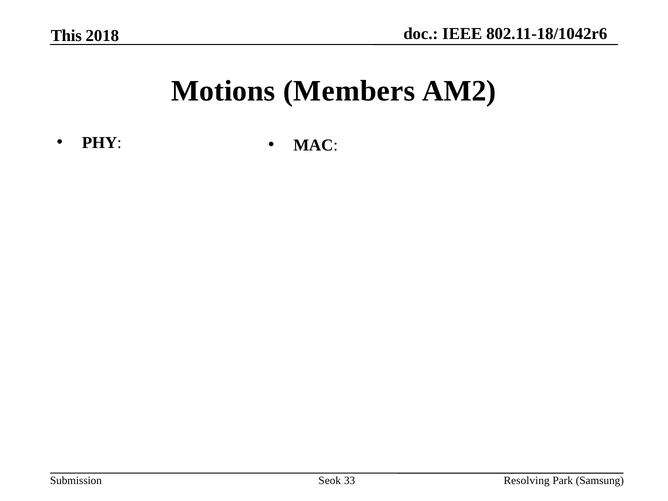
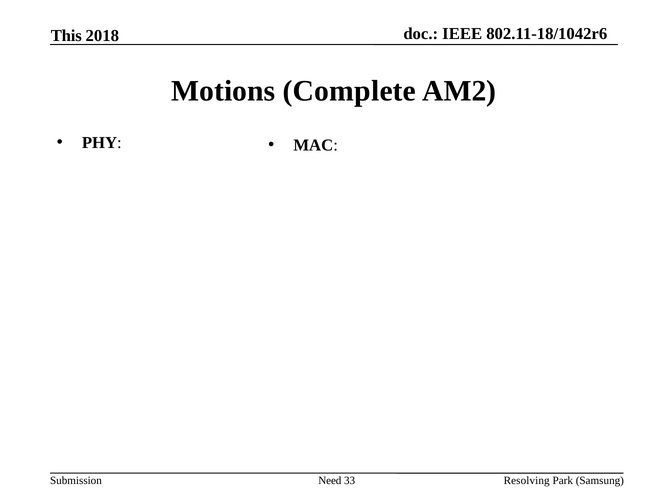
Members: Members -> Complete
Seok: Seok -> Need
